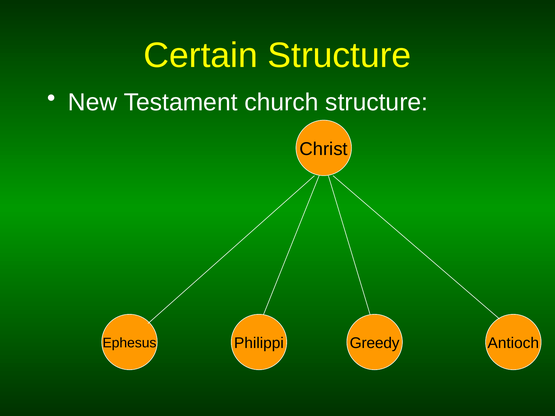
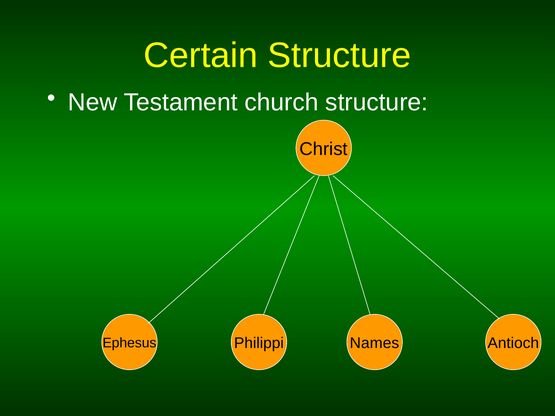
Greedy: Greedy -> Names
